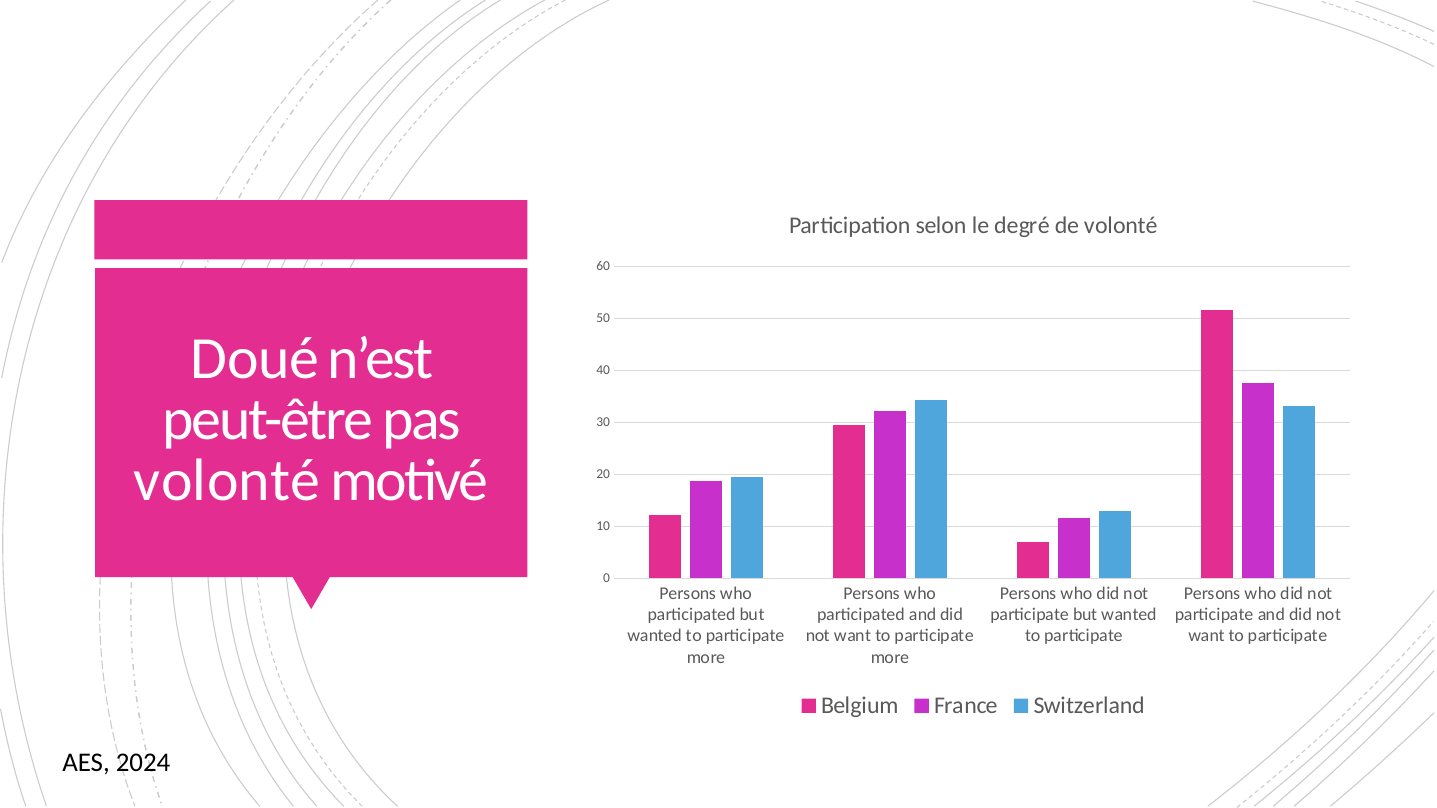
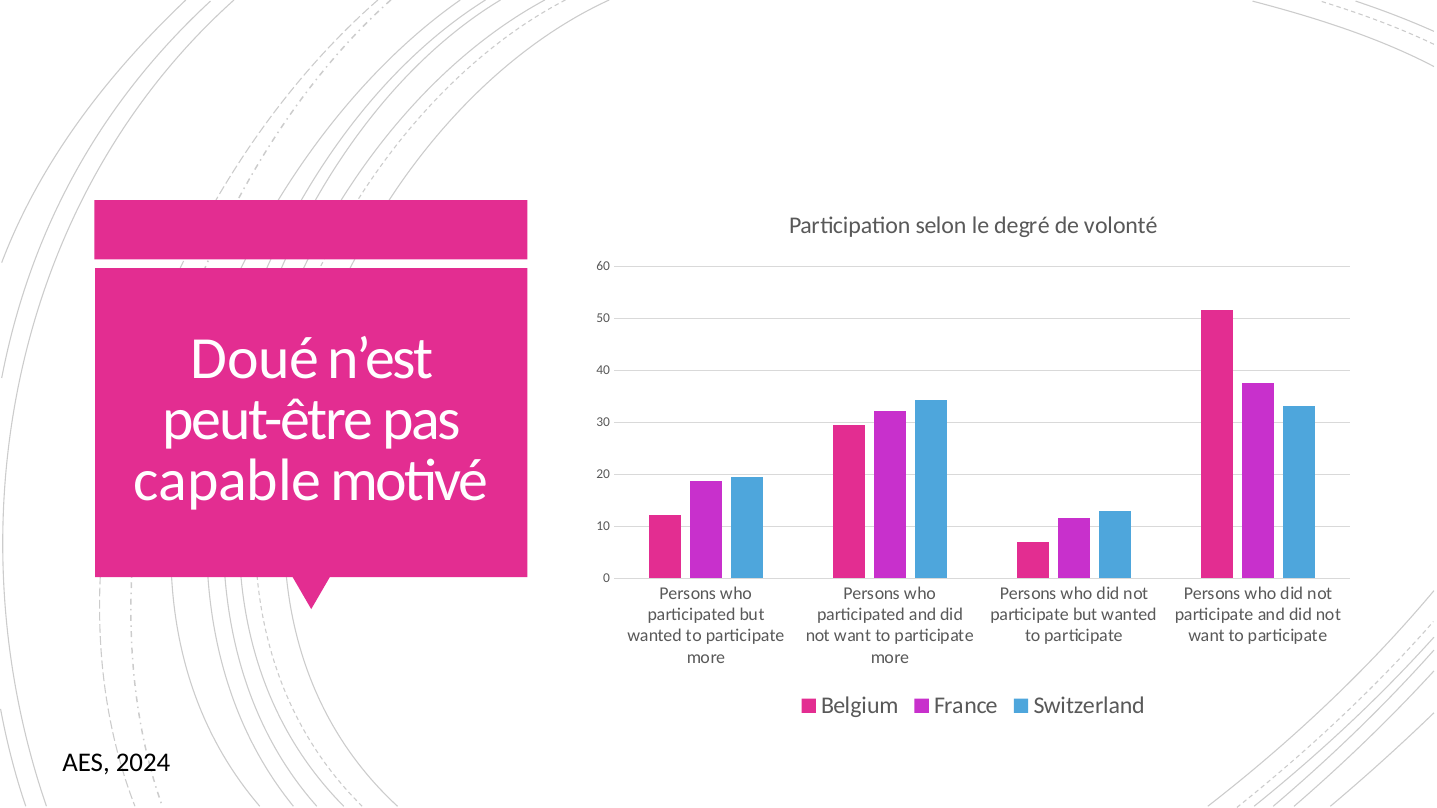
volonté at (227, 481): volonté -> capable
